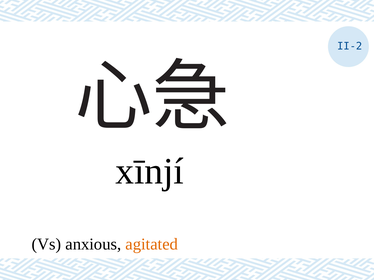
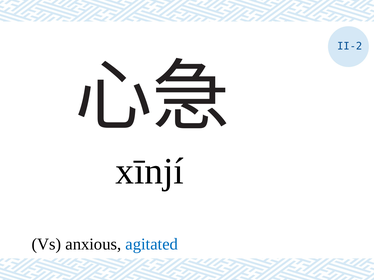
agitated colour: orange -> blue
